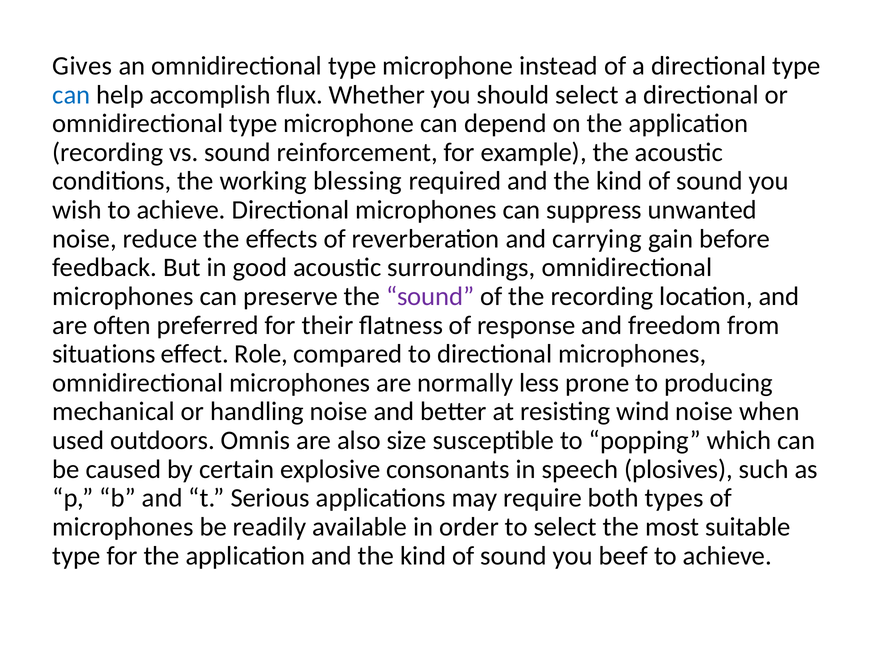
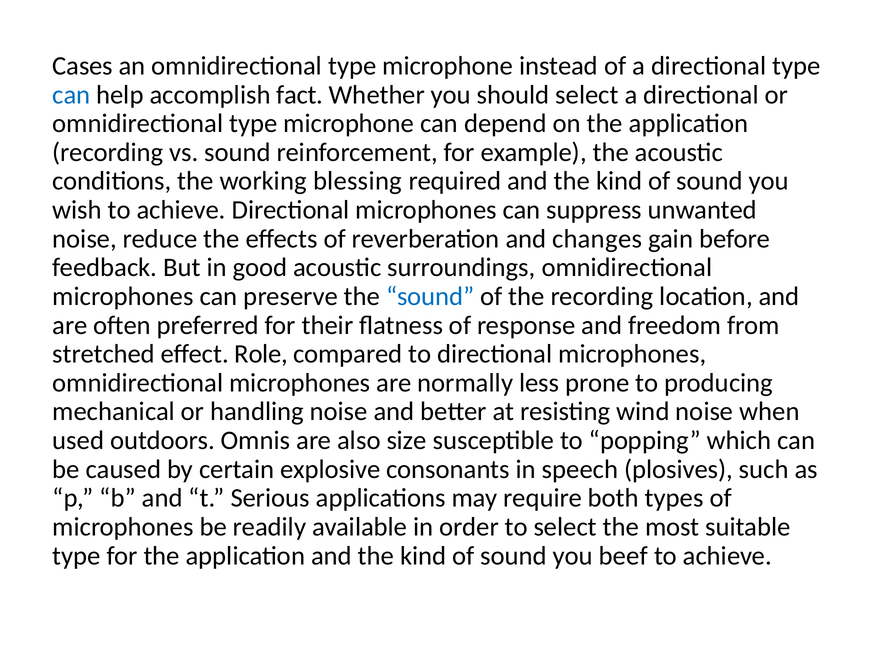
Gives: Gives -> Cases
flux: flux -> fact
carrying: carrying -> changes
sound at (430, 297) colour: purple -> blue
situations: situations -> stretched
